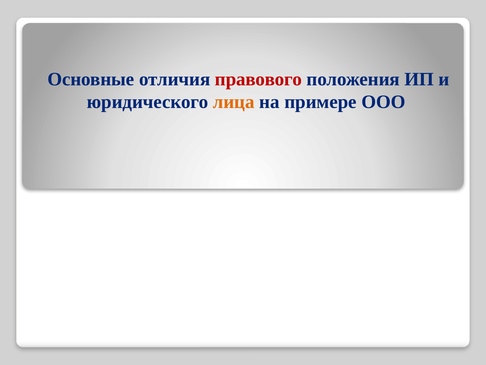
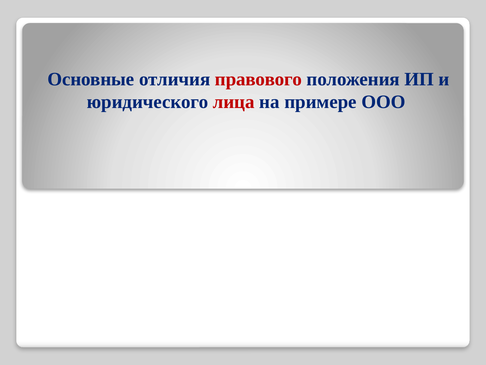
лица colour: orange -> red
